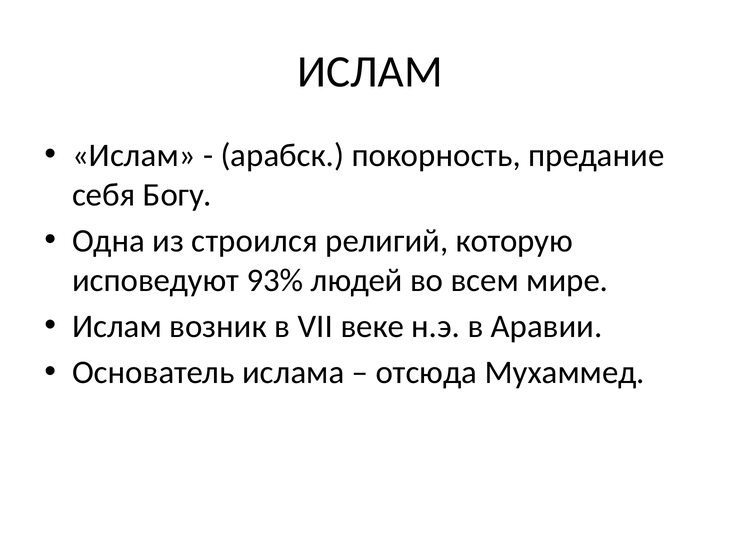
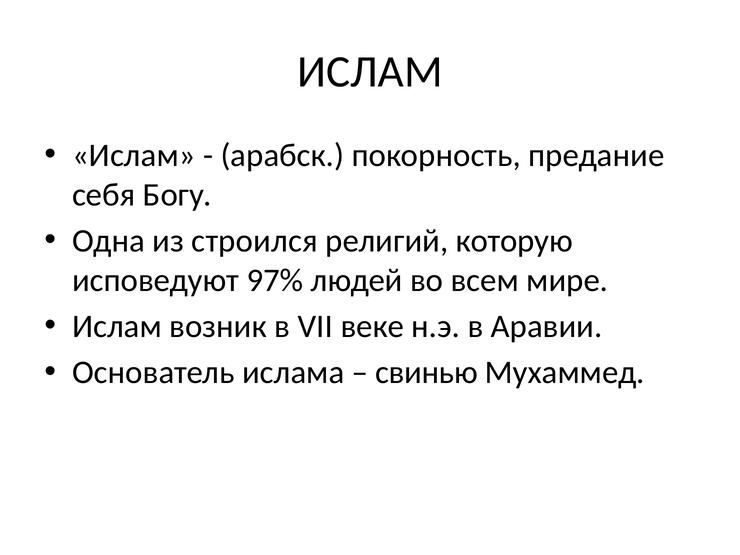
93%: 93% -> 97%
отсюда: отсюда -> свинью
